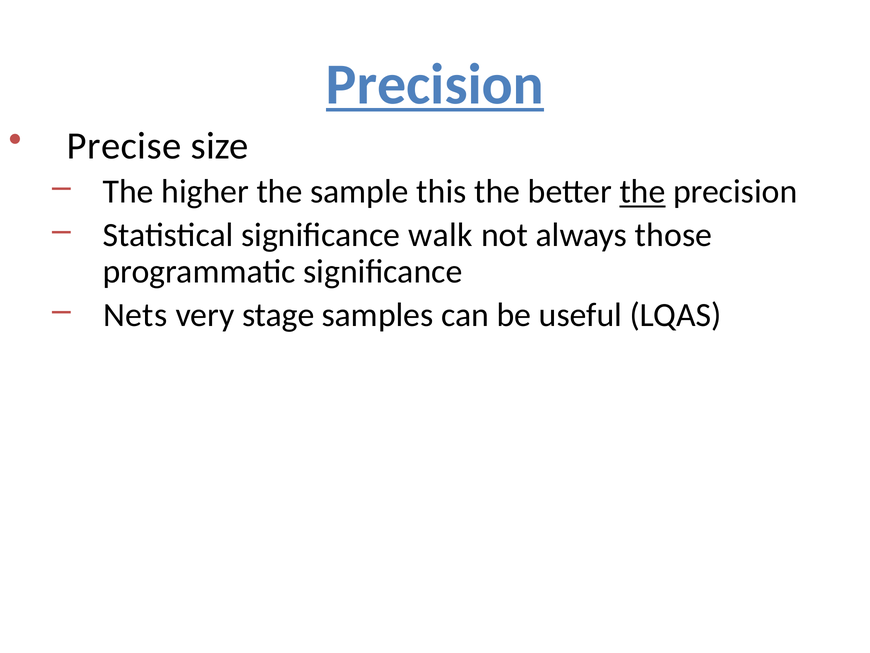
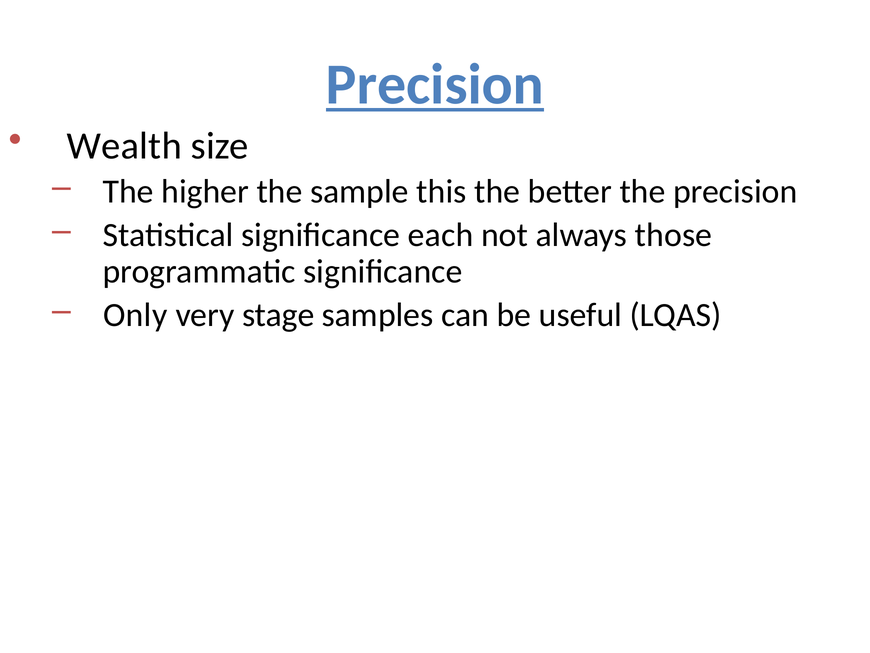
Precise: Precise -> Wealth
the at (642, 192) underline: present -> none
walk: walk -> each
Nets: Nets -> Only
